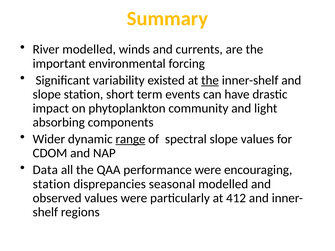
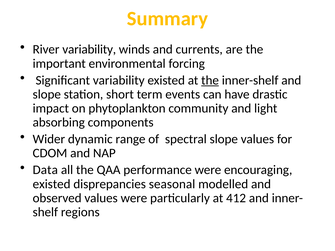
River modelled: modelled -> variability
range underline: present -> none
station at (52, 184): station -> existed
